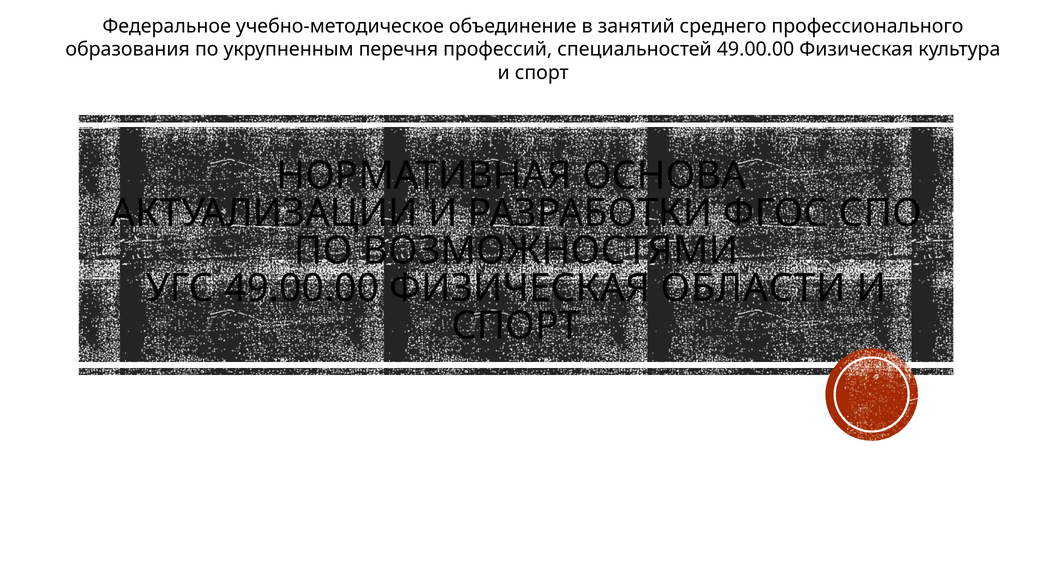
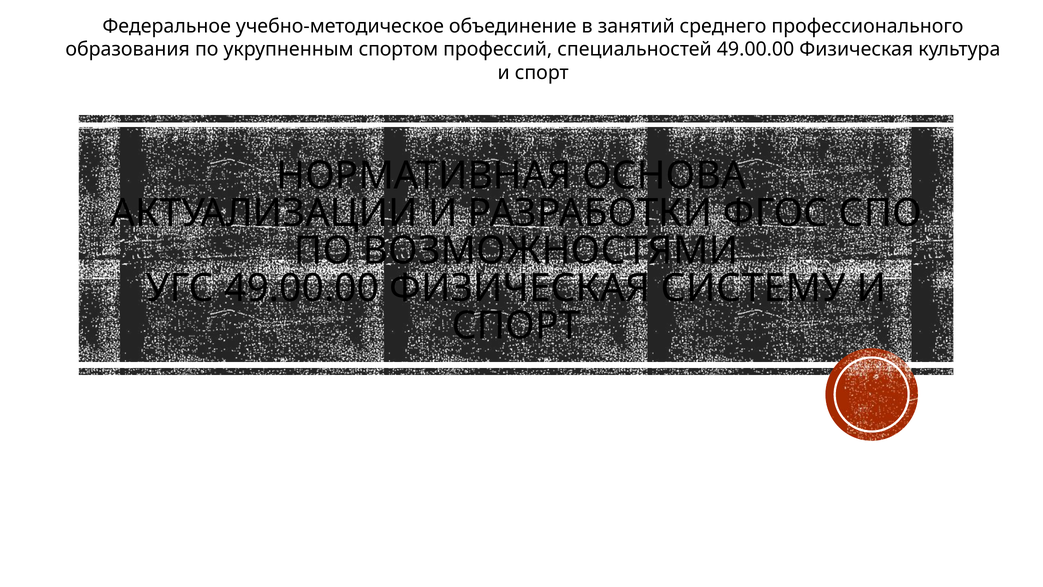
перечня: перечня -> спортом
ОБЛАСТИ: ОБЛАСТИ -> СИСТЕМУ
